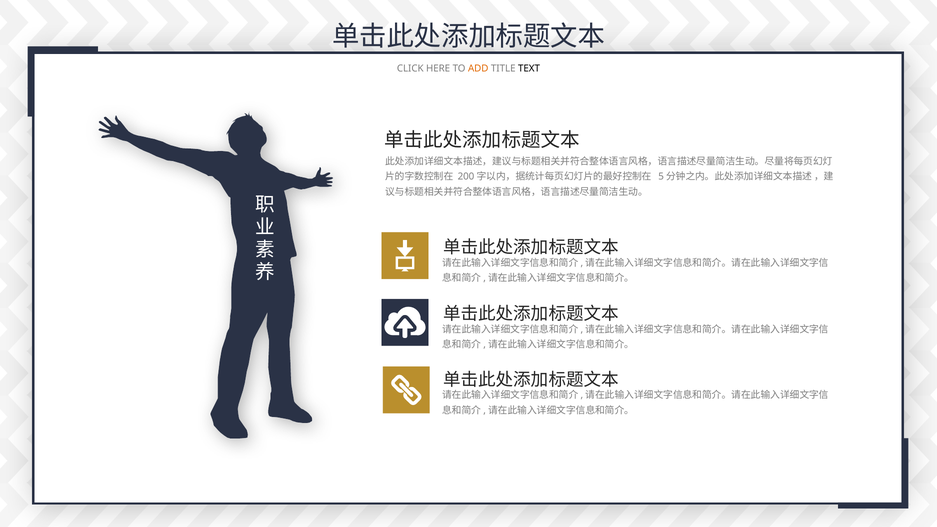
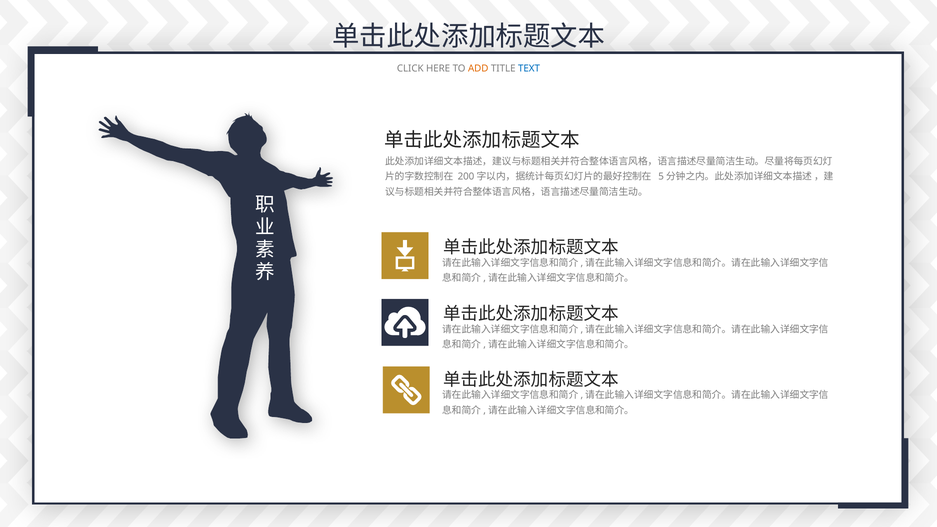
TEXT colour: black -> blue
